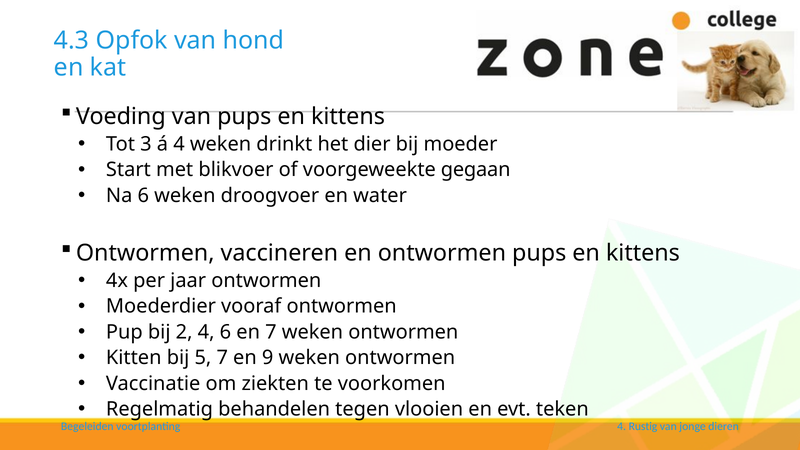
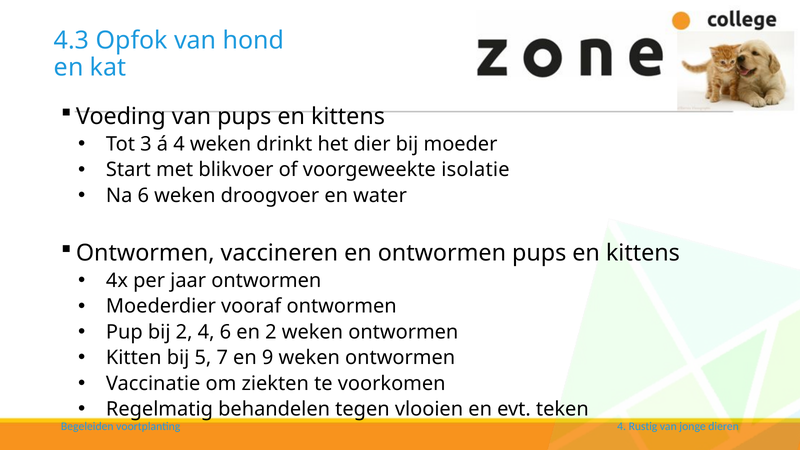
gegaan: gegaan -> isolatie
en 7: 7 -> 2
